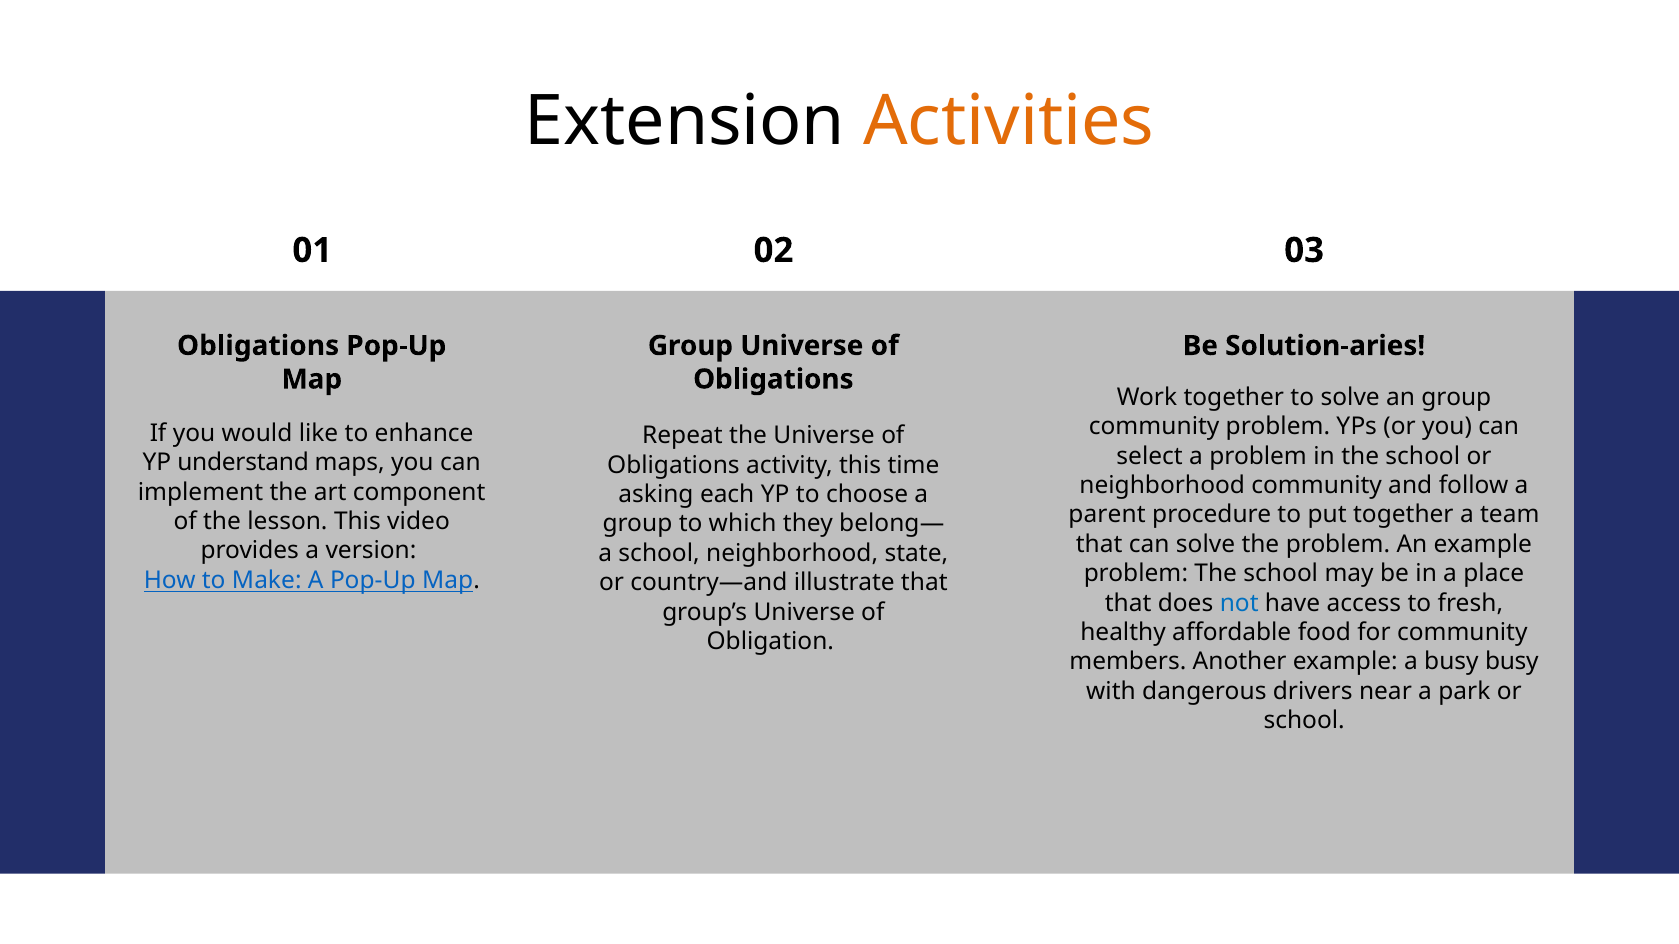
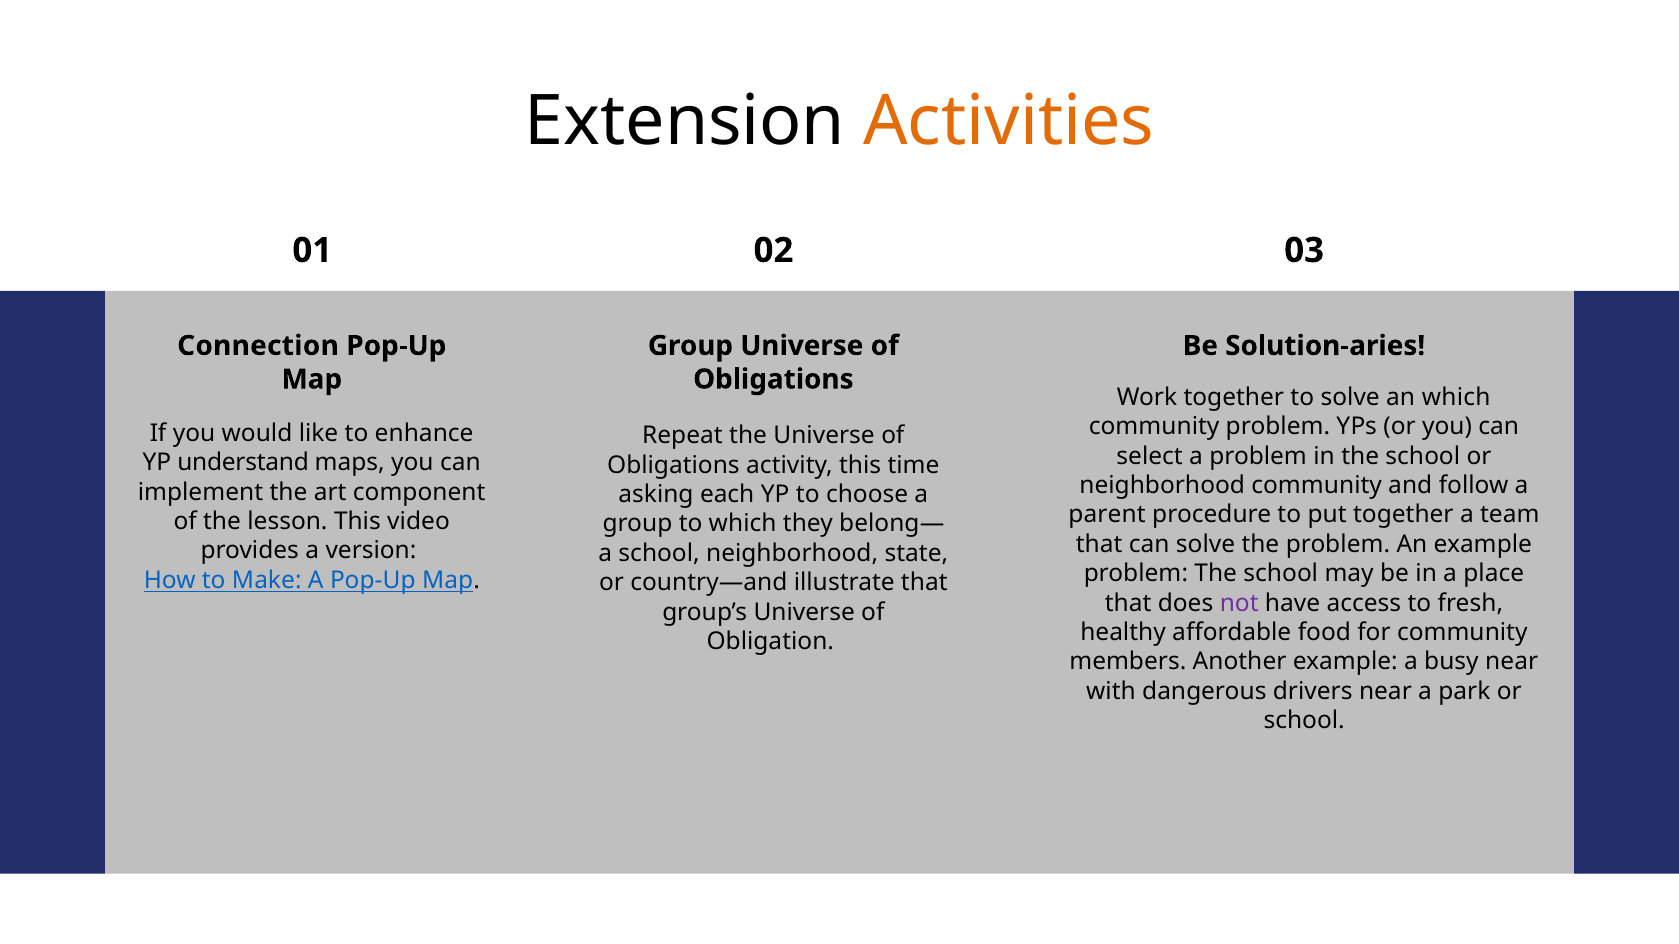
Obligations at (258, 346): Obligations -> Connection
an group: group -> which
not colour: blue -> purple
busy busy: busy -> near
